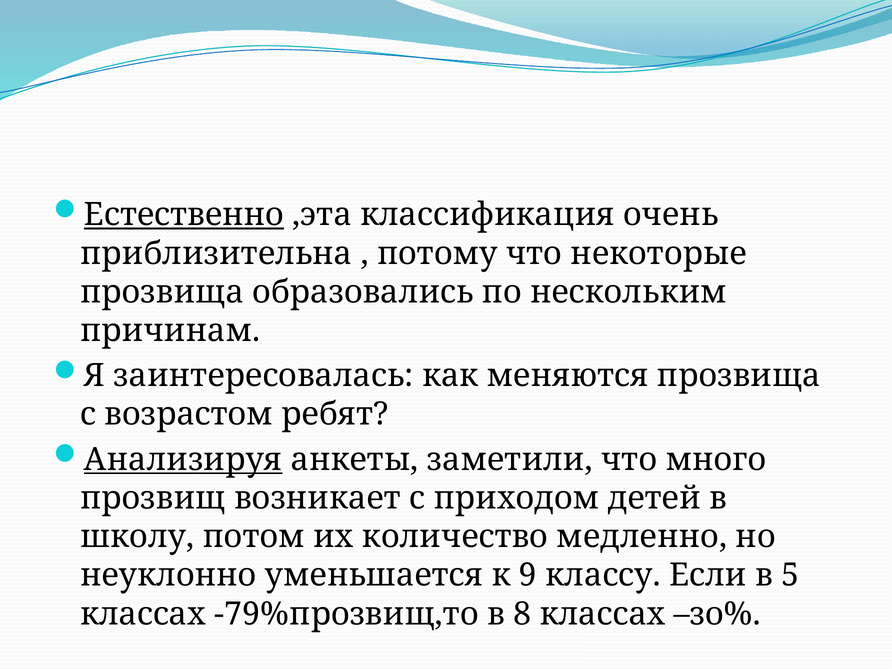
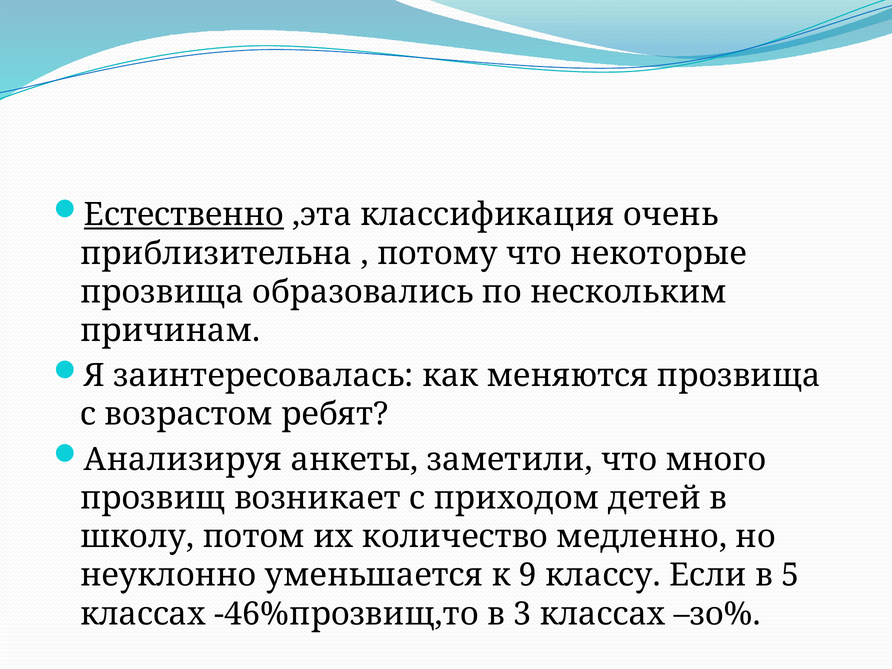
Анализируя underline: present -> none
-79%прозвищ,то: -79%прозвищ,то -> -46%прозвищ,то
8: 8 -> 3
